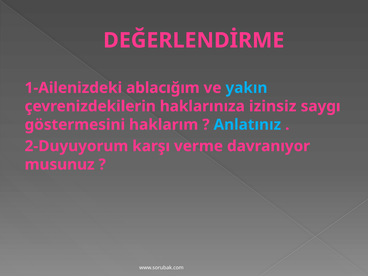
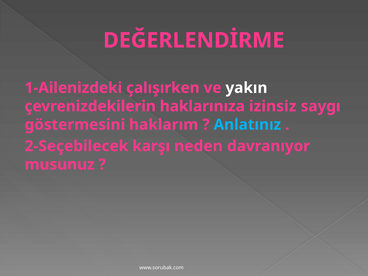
ablacığım: ablacığım -> çalışırken
yakın colour: light blue -> white
2-Duyuyorum: 2-Duyuyorum -> 2-Seçebilecek
verme: verme -> neden
